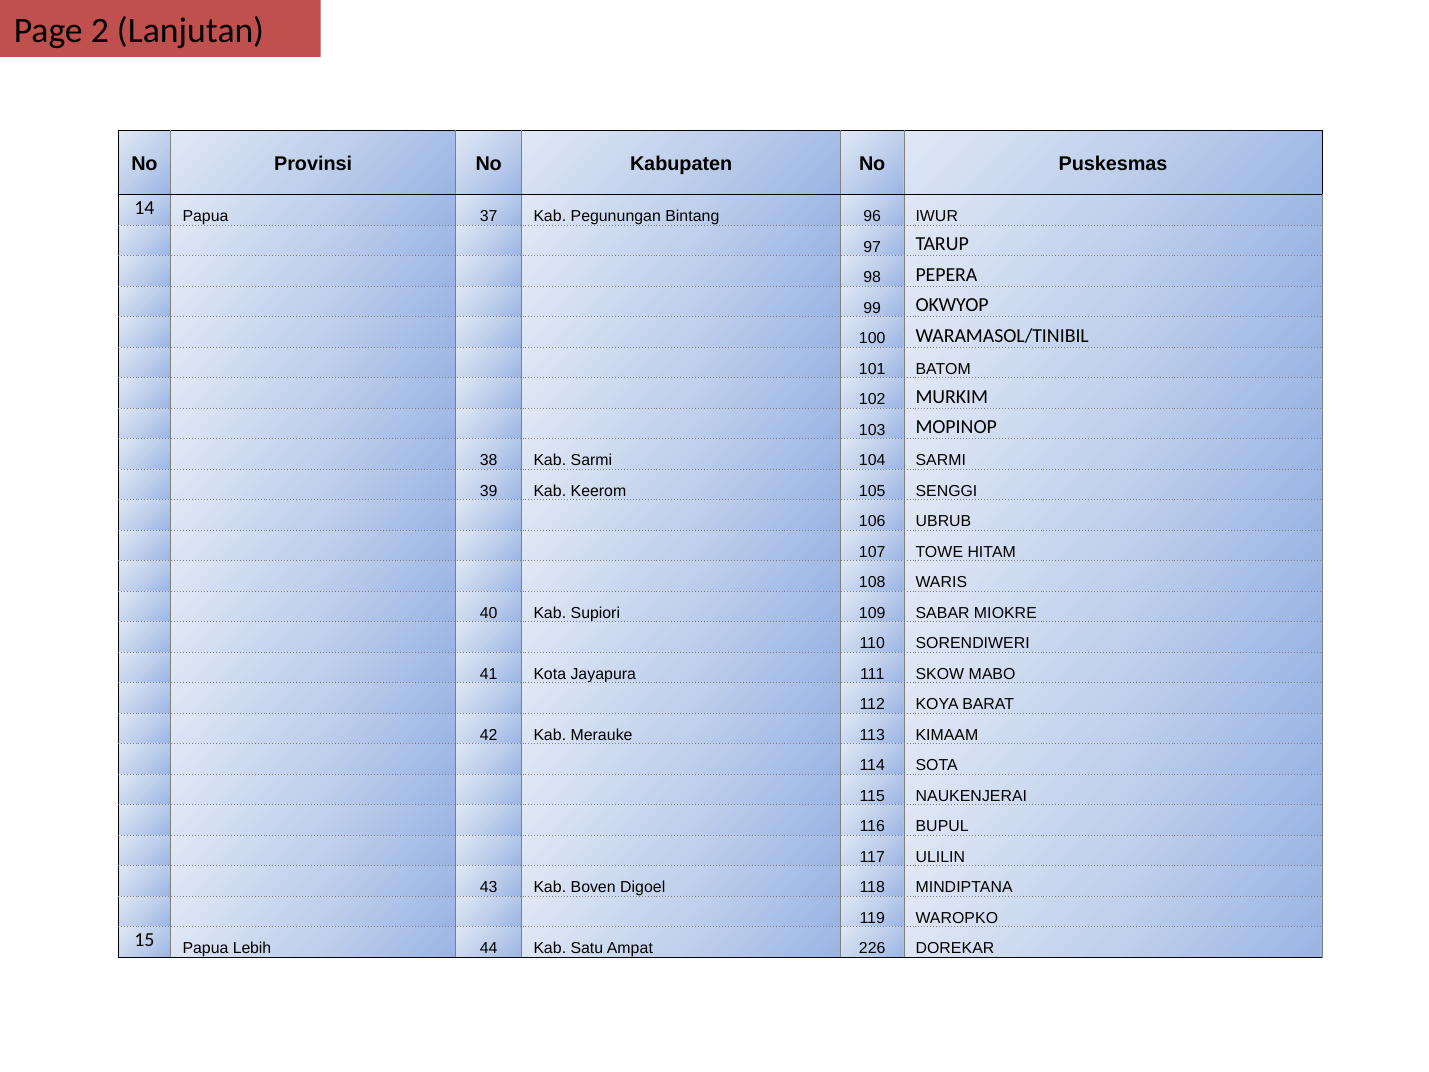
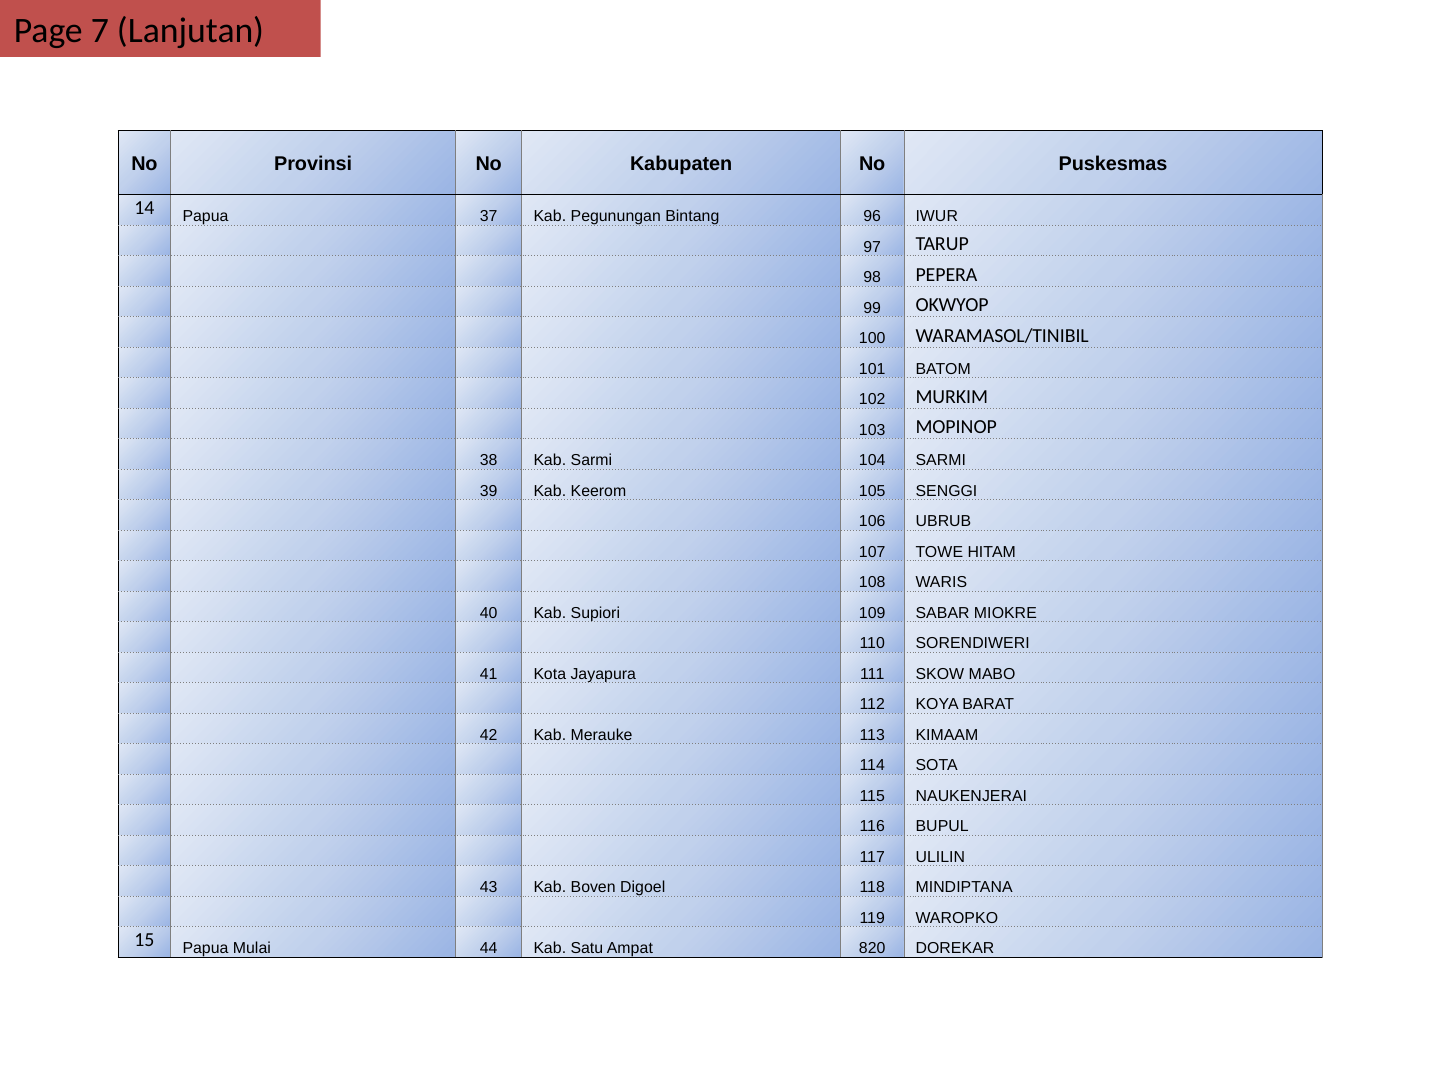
2: 2 -> 7
Lebih: Lebih -> Mulai
226: 226 -> 820
